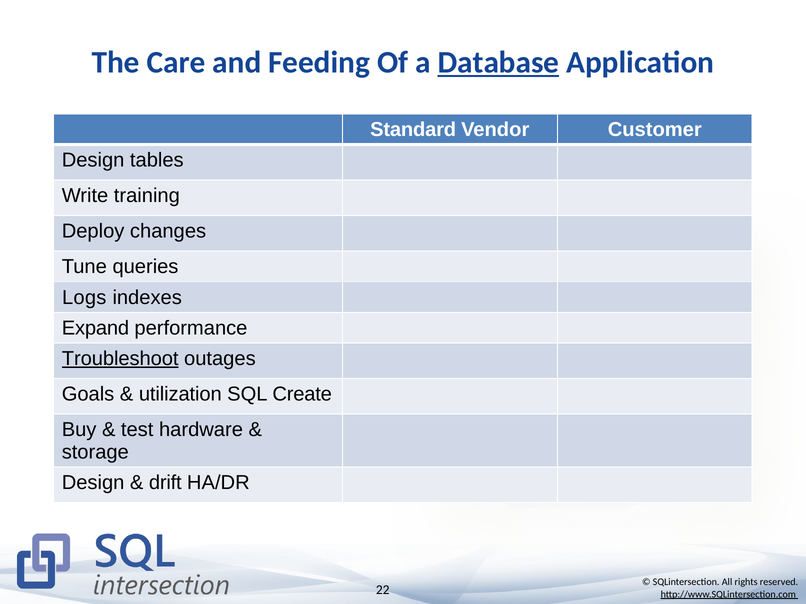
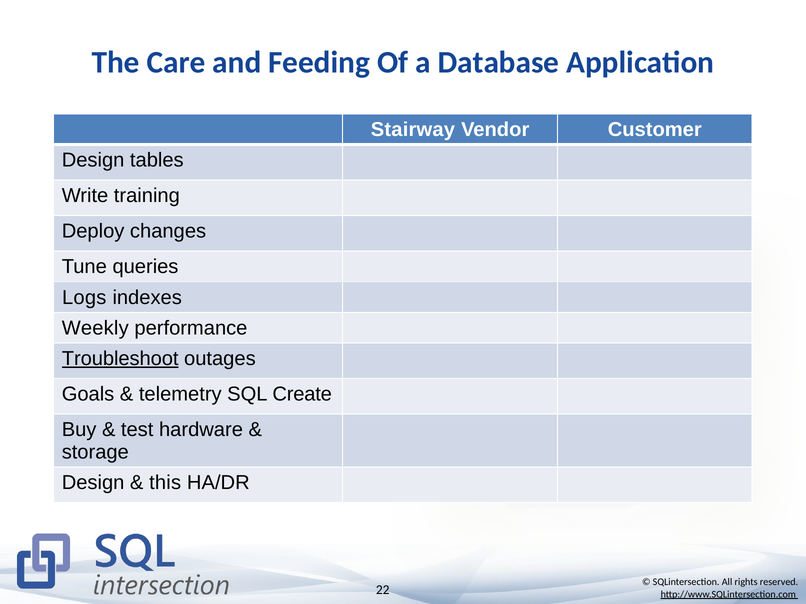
Database underline: present -> none
Standard: Standard -> Stairway
Expand: Expand -> Weekly
utilization: utilization -> telemetry
drift: drift -> this
